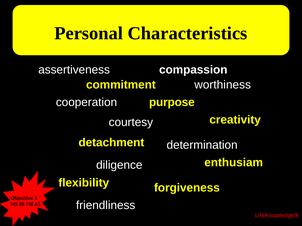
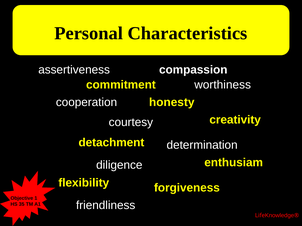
purpose: purpose -> honesty
